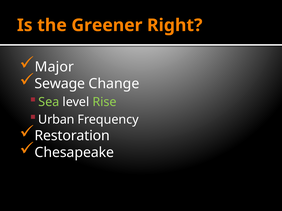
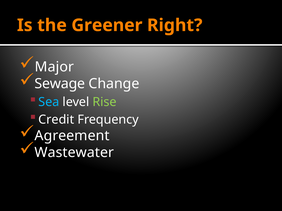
Sea colour: light green -> light blue
Urban: Urban -> Credit
Restoration: Restoration -> Agreement
Chesapeake: Chesapeake -> Wastewater
